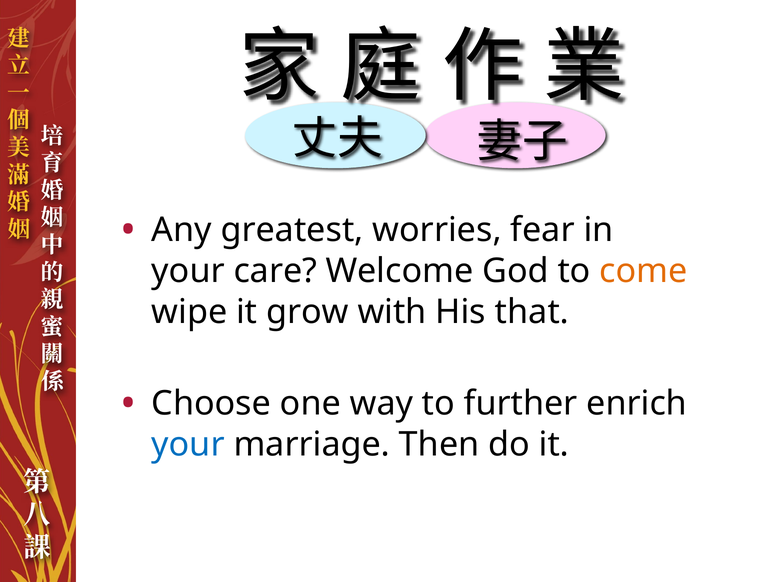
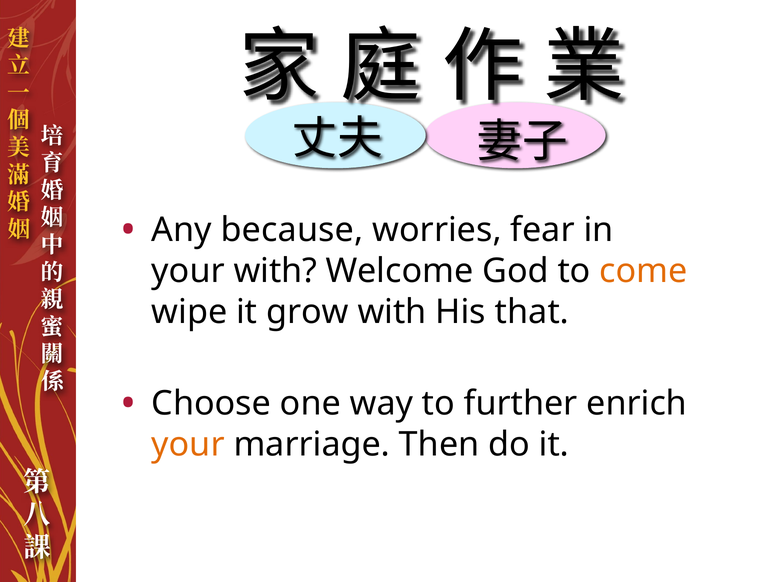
greatest: greatest -> because
your care: care -> with
your at (188, 445) colour: blue -> orange
